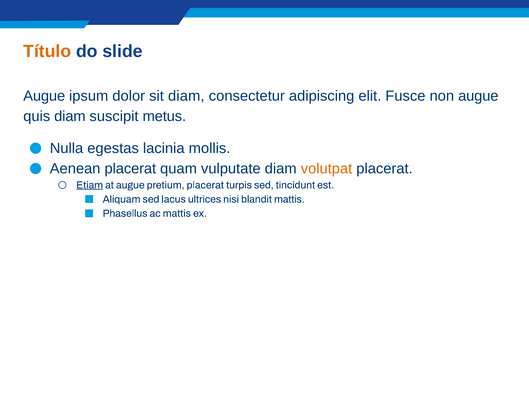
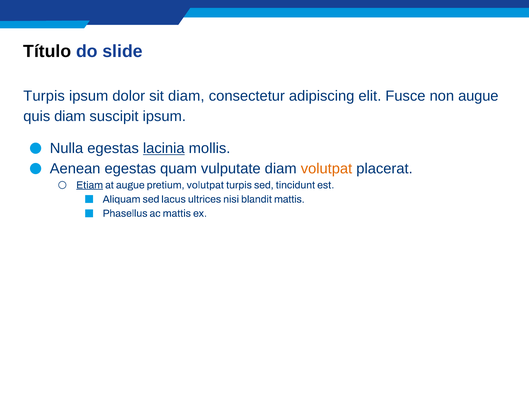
Título colour: orange -> black
Augue at (44, 96): Augue -> Turpis
suscipit metus: metus -> ipsum
lacinia underline: none -> present
Aenean placerat: placerat -> egestas
pretium placerat: placerat -> volutpat
